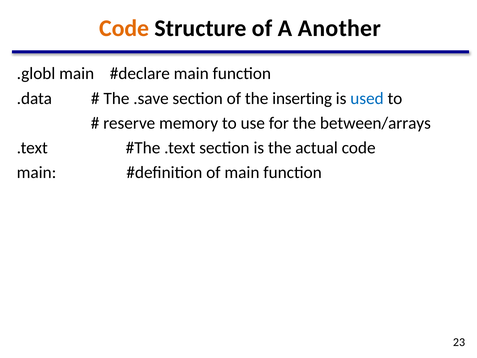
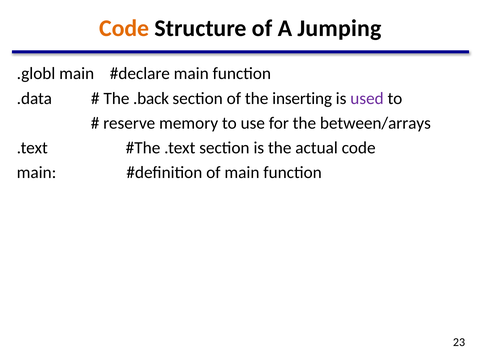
Another: Another -> Jumping
.save: .save -> .back
used colour: blue -> purple
